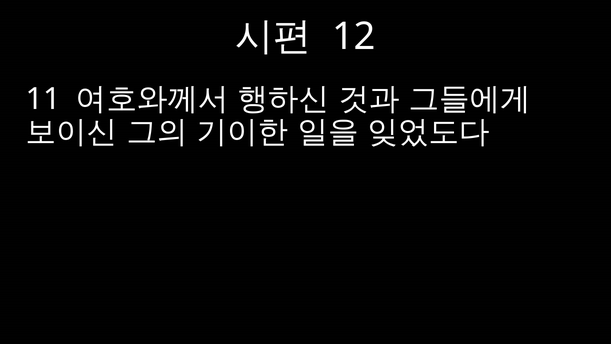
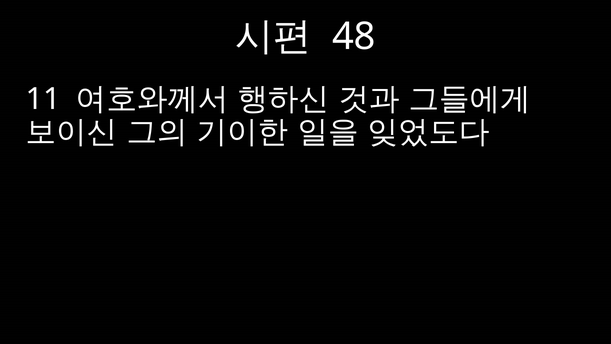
12: 12 -> 48
